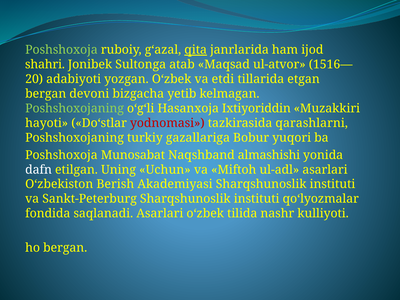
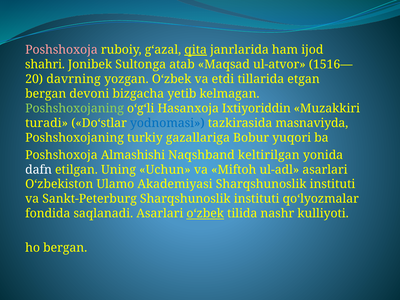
Poshshoxoja at (61, 50) colour: light green -> pink
adabiyoti: adabiyoti -> davrning
hayoti: hayoti -> turadi
yodnomasi colour: red -> blue
qarashlarni: qarashlarni -> masnaviyda
Munosabat: Munosabat -> Almashishi
almashishi: almashishi -> keltirilgan
Berish: Berish -> Ulamo
o‘zbek at (205, 214) underline: none -> present
